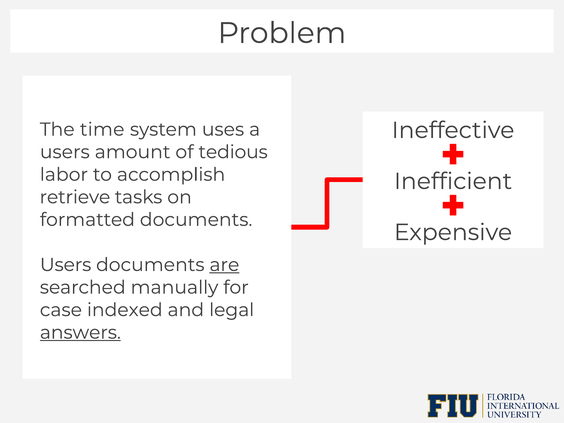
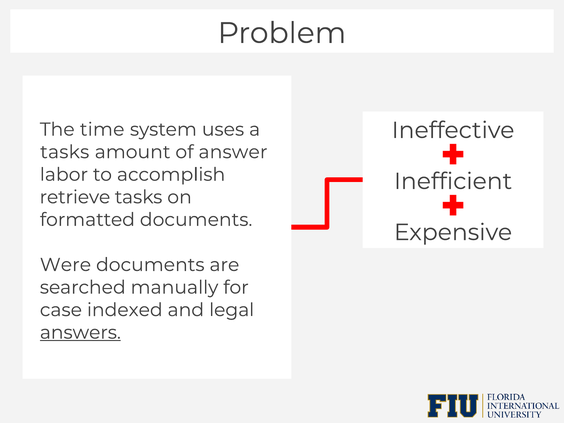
users at (65, 152): users -> tasks
tedious: tedious -> answer
Users at (66, 265): Users -> Were
are underline: present -> none
